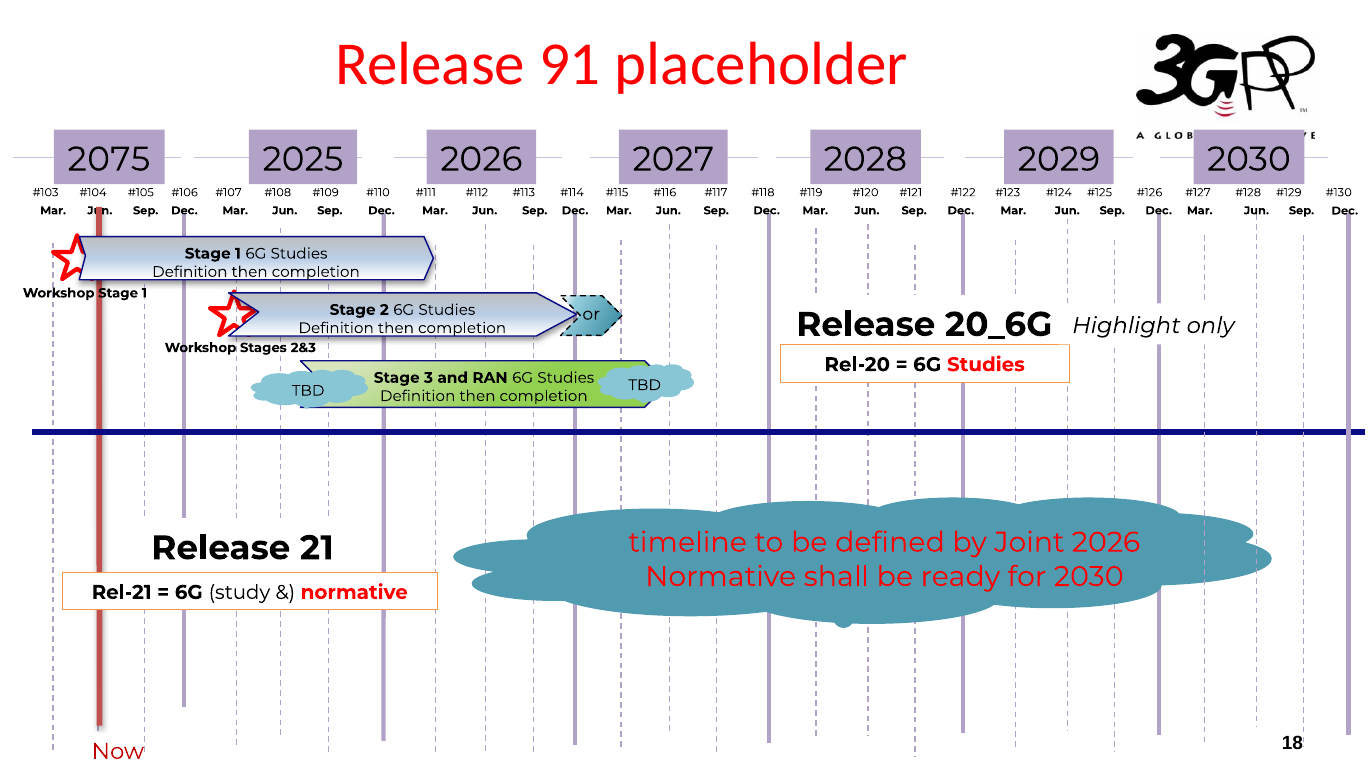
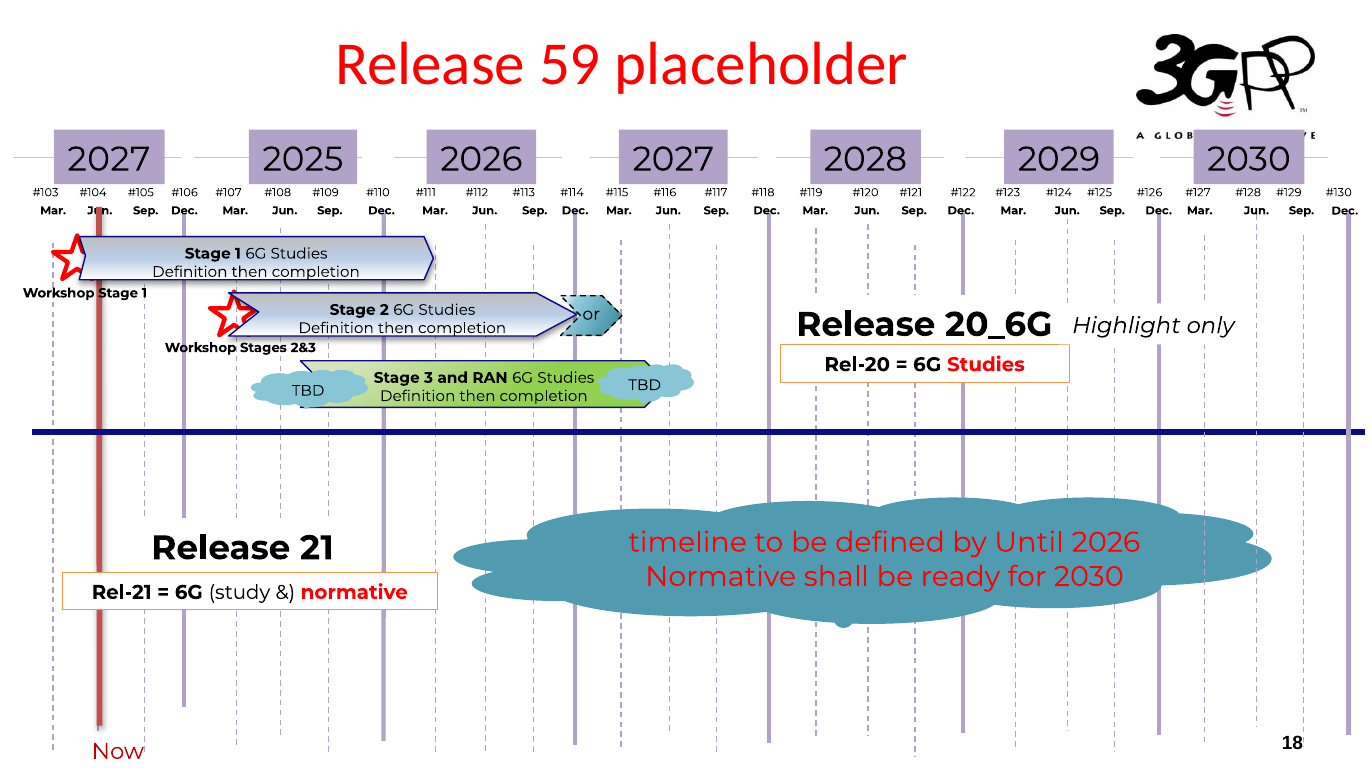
91: 91 -> 59
2075 at (109, 159): 2075 -> 2027
Joint: Joint -> Until
